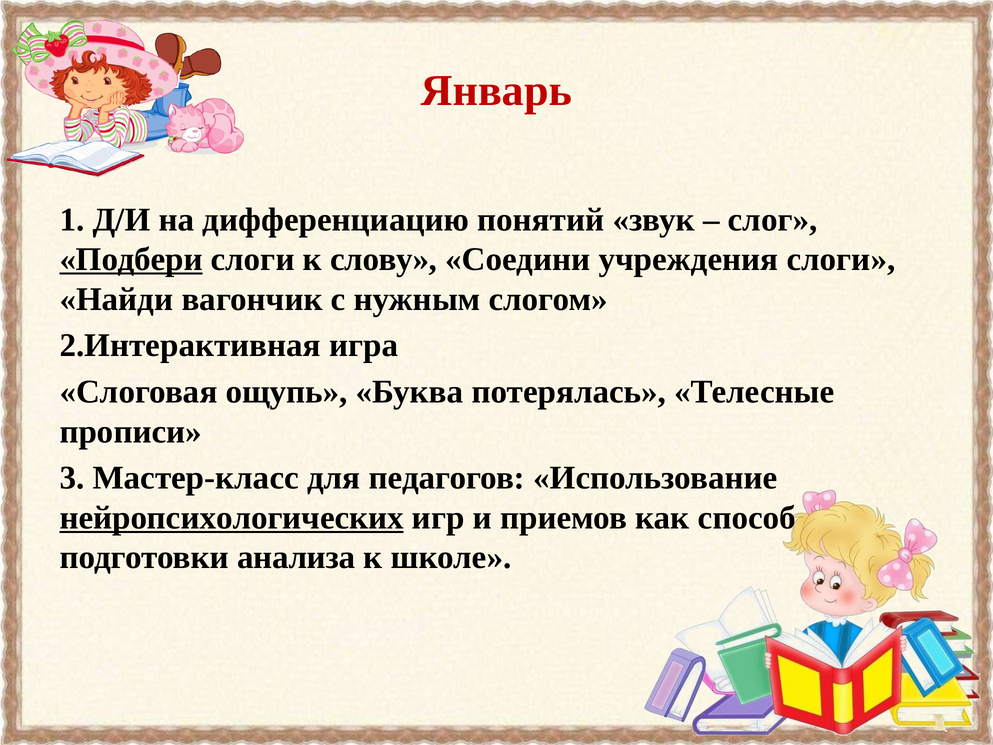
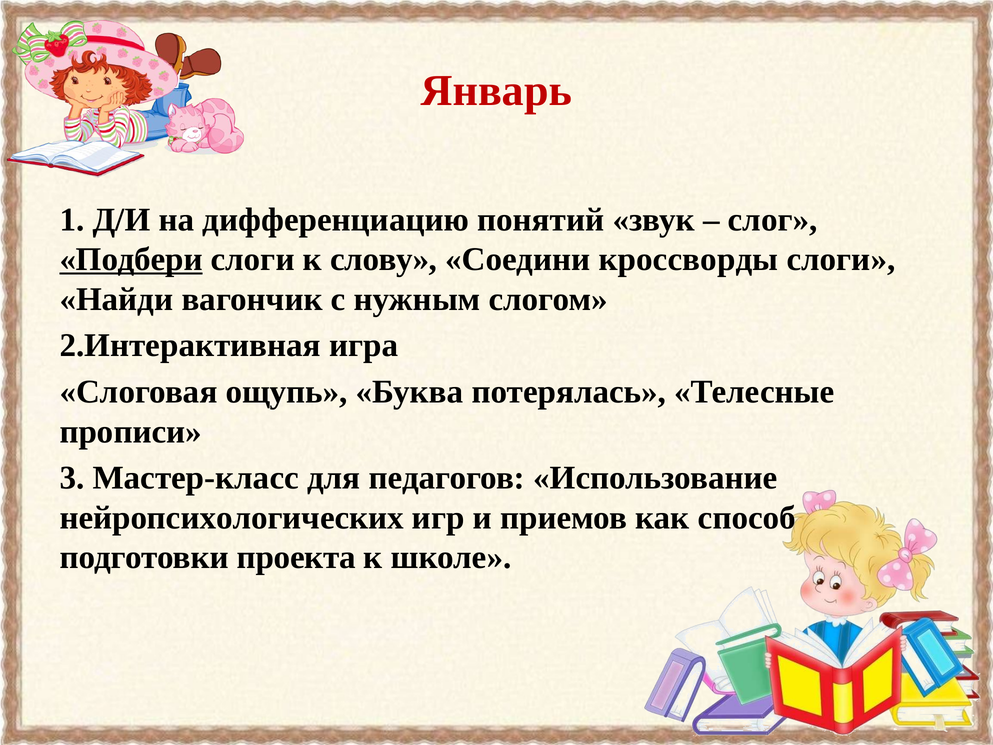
учреждения: учреждения -> кроссворды
нейропсихологических underline: present -> none
анализа: анализа -> проекта
